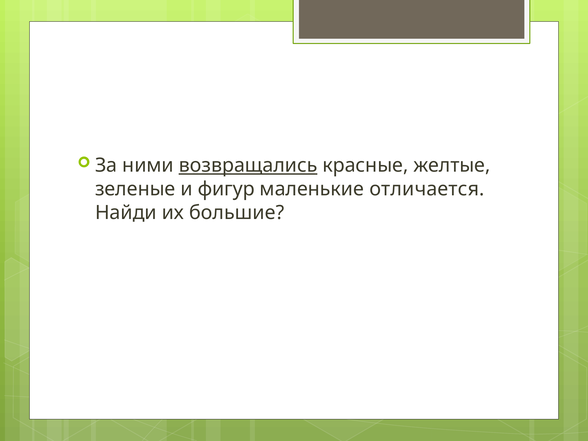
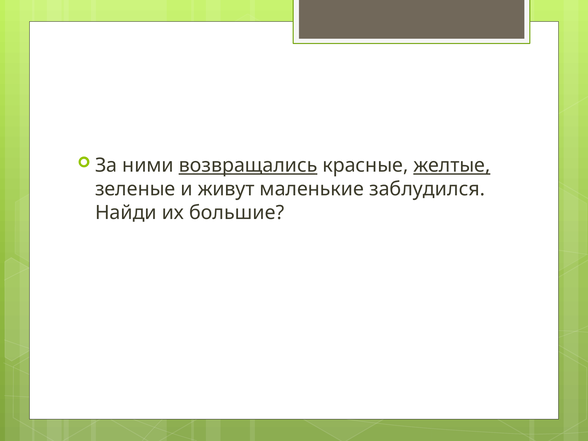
желтые underline: none -> present
фигур: фигур -> живут
отличается: отличается -> заблудился
